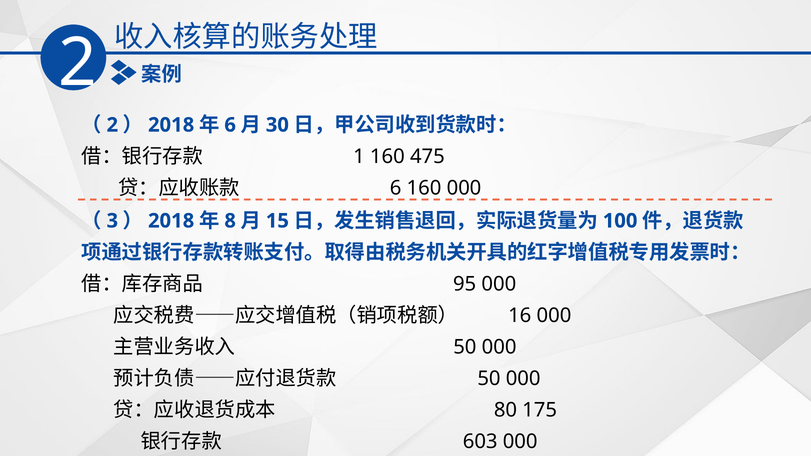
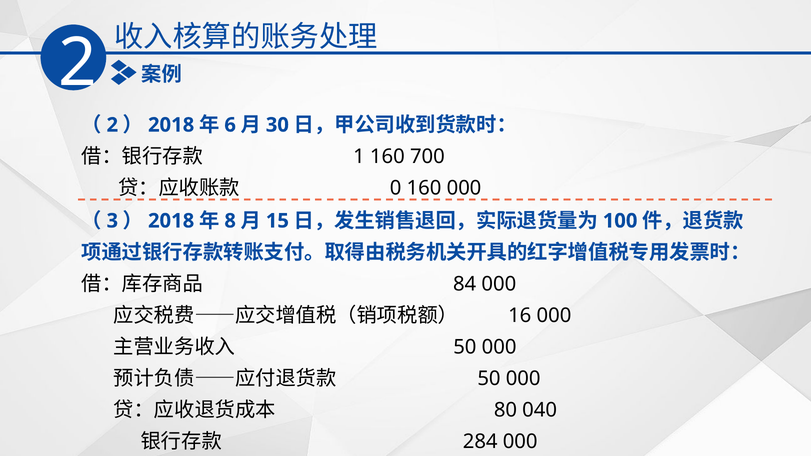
475: 475 -> 700
6 at (396, 188): 6 -> 0
95: 95 -> 84
175: 175 -> 040
603: 603 -> 284
